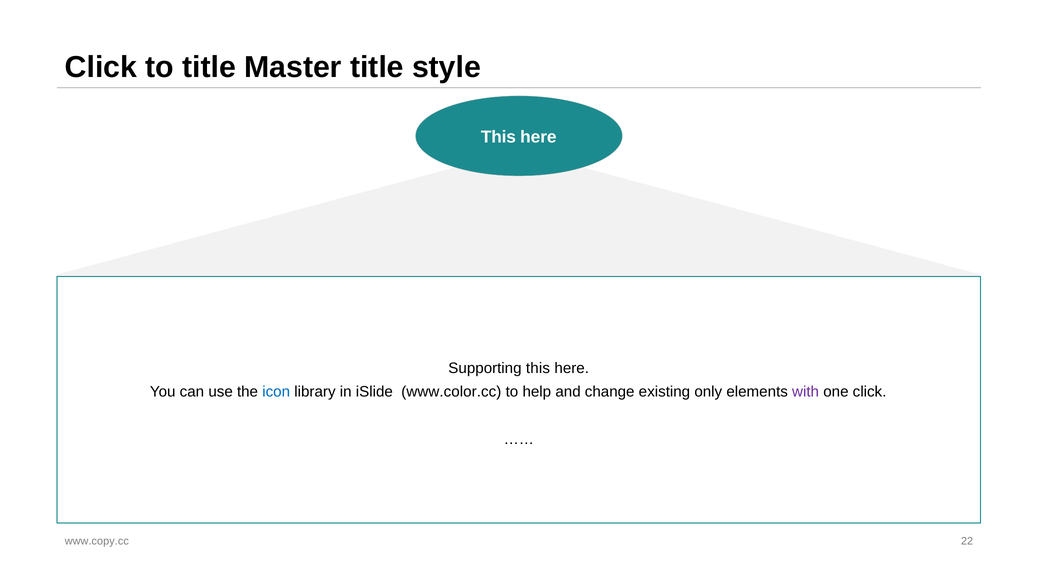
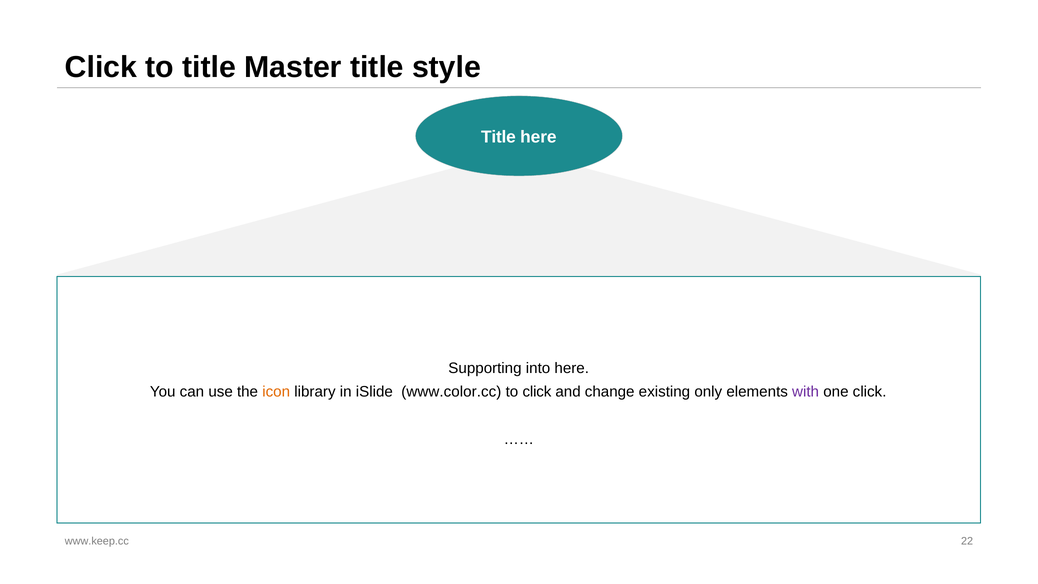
This at (498, 137): This -> Title
Supporting this: this -> into
icon colour: blue -> orange
to help: help -> click
www.copy.cc: www.copy.cc -> www.keep.cc
